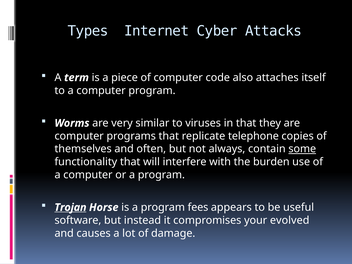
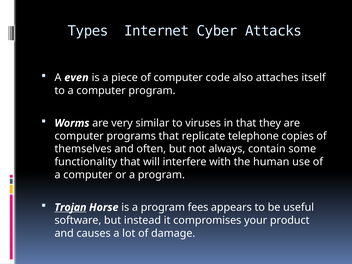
term: term -> even
some underline: present -> none
burden: burden -> human
evolved: evolved -> product
